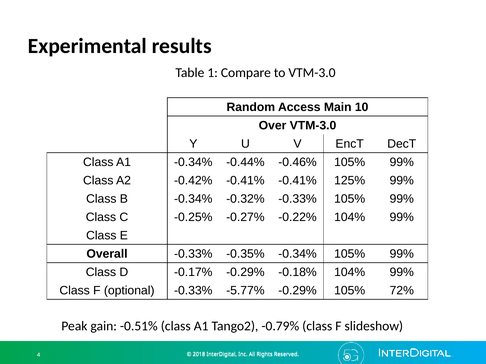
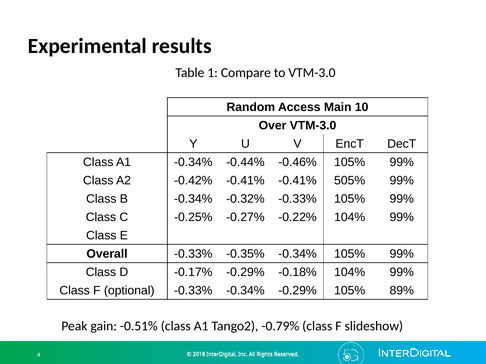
125%: 125% -> 505%
-0.33% -5.77%: -5.77% -> -0.34%
72%: 72% -> 89%
